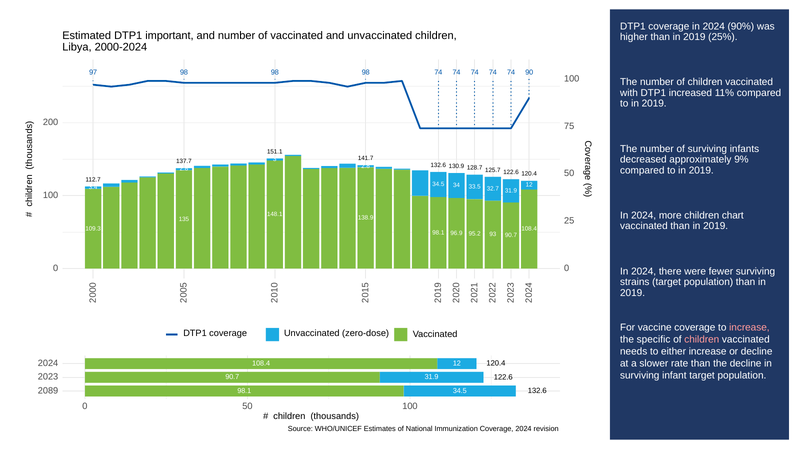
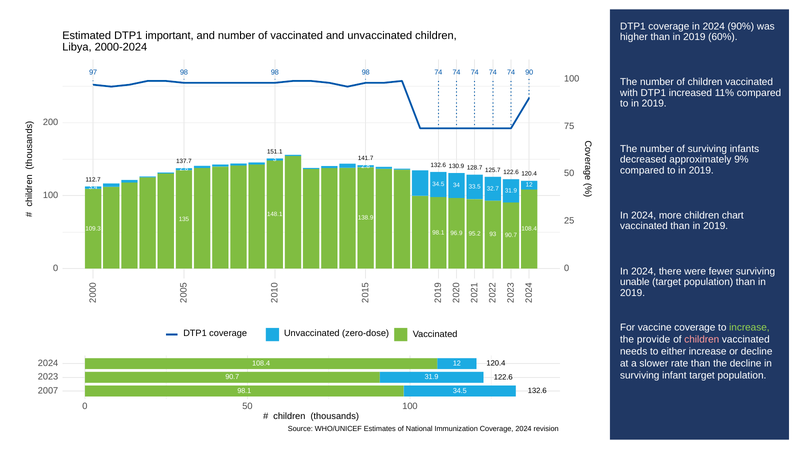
25%: 25% -> 60%
strains: strains -> unable
increase at (749, 328) colour: pink -> light green
specific: specific -> provide
2089: 2089 -> 2007
